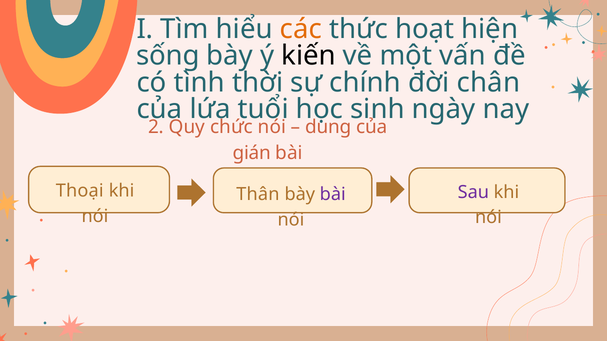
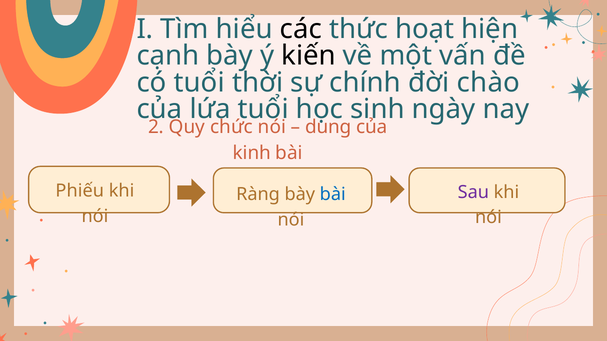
các colour: orange -> black
sống: sống -> cạnh
có tình: tình -> tuổi
chân: chân -> chào
gián: gián -> kinh
Thoại: Thoại -> Phiếu
Thân: Thân -> Ràng
bài at (333, 195) colour: purple -> blue
